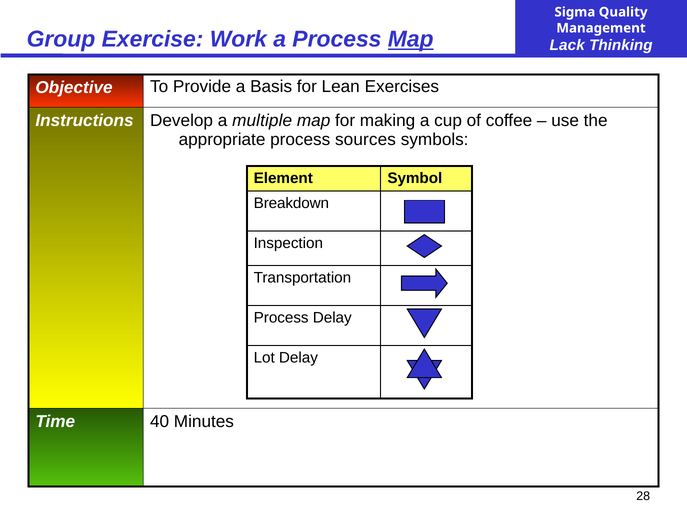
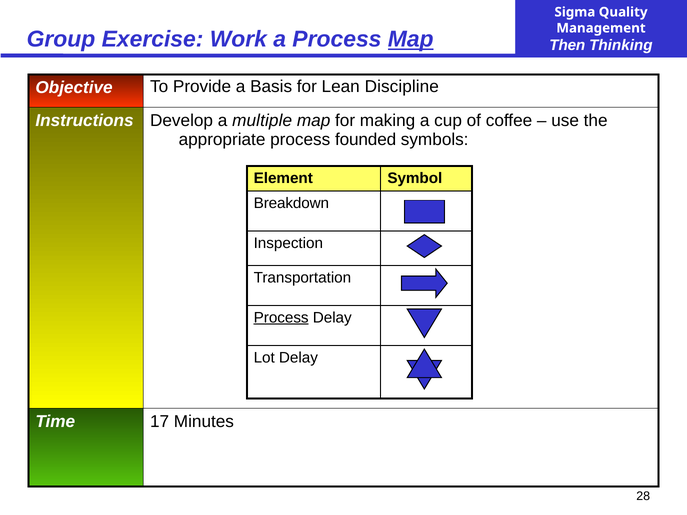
Lack: Lack -> Then
Exercises: Exercises -> Discipline
sources: sources -> founded
Process at (281, 318) underline: none -> present
40: 40 -> 17
